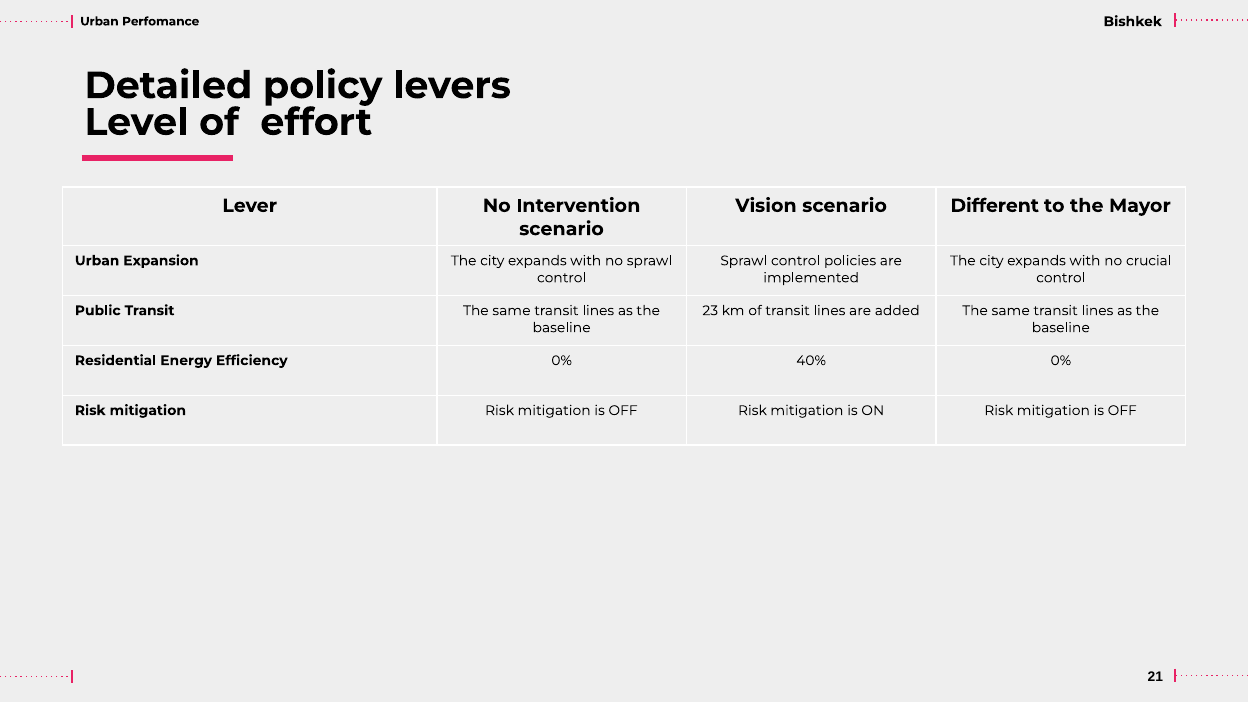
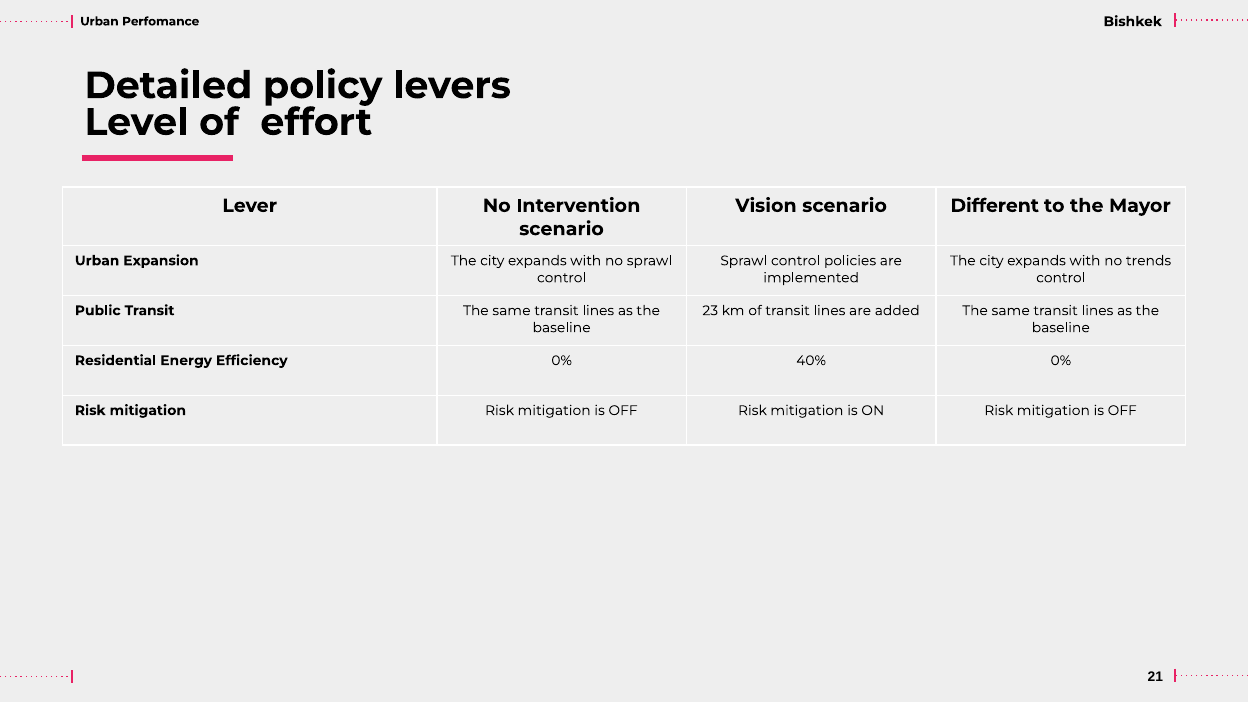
crucial: crucial -> trends
